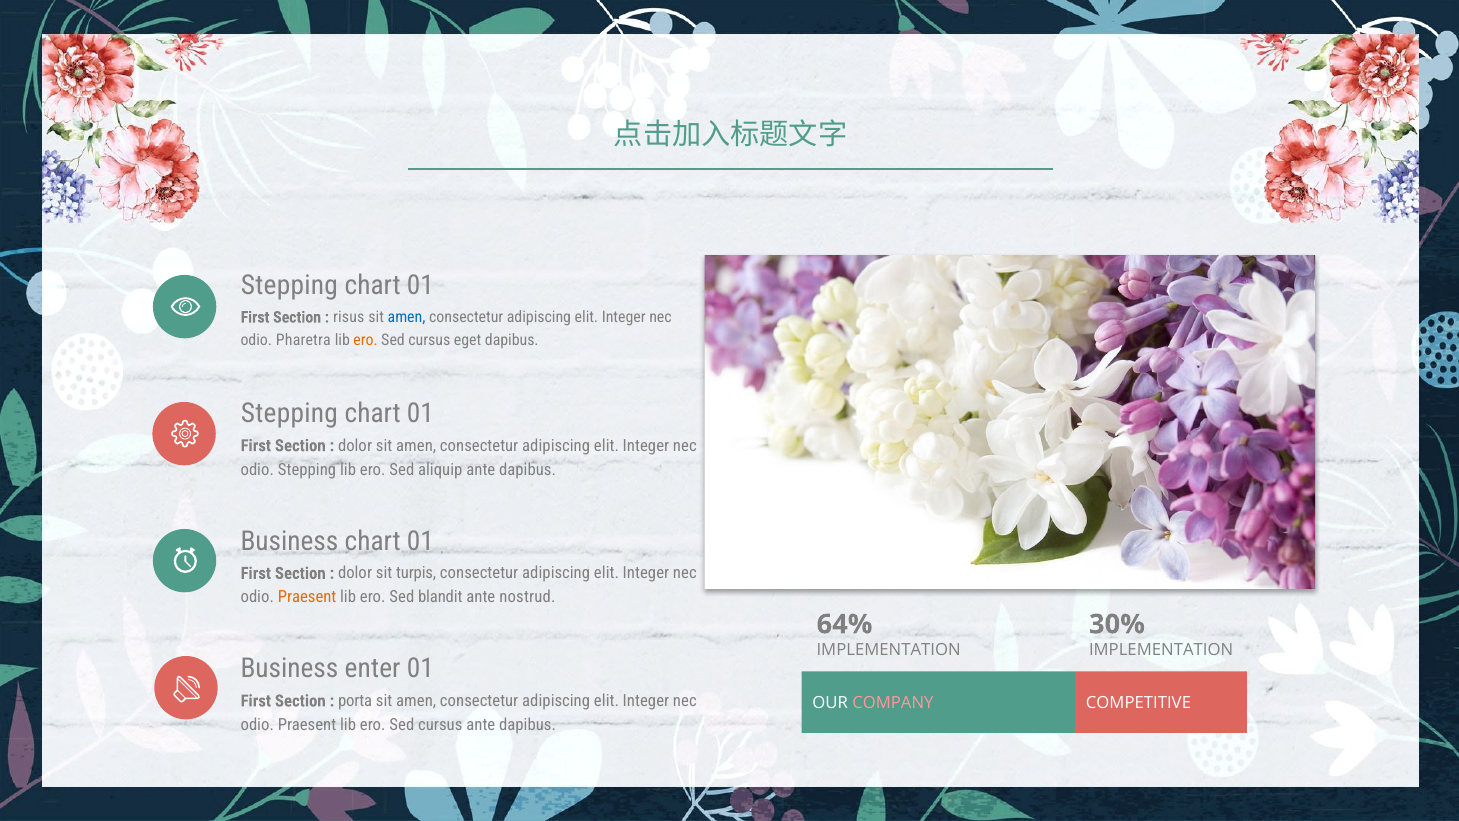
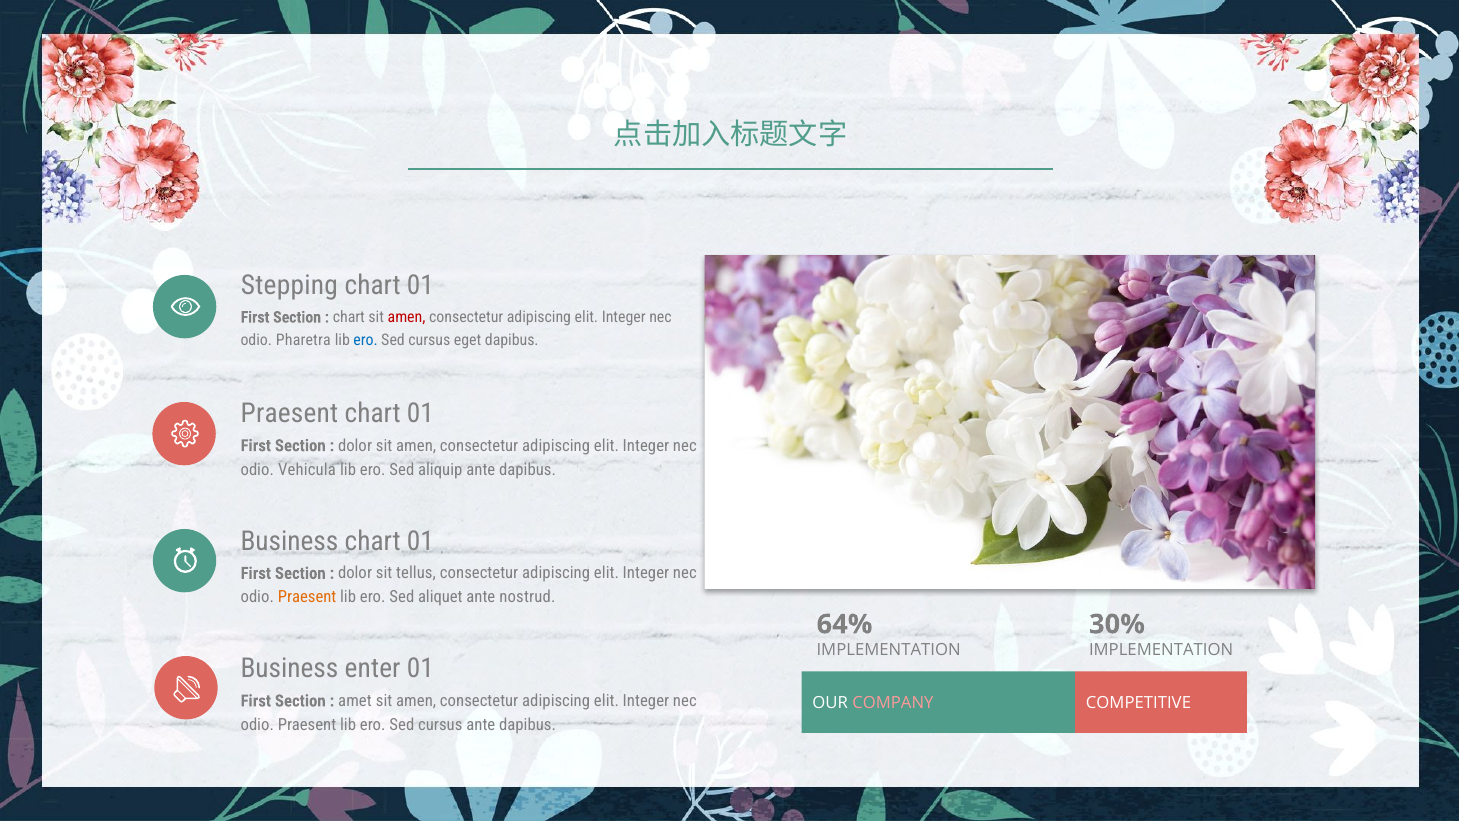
risus at (349, 317): risus -> chart
amen at (407, 317) colour: blue -> red
ero at (366, 340) colour: orange -> blue
Stepping at (289, 414): Stepping -> Praesent
odio Stepping: Stepping -> Vehicula
turpis: turpis -> tellus
blandit: blandit -> aliquet
porta: porta -> amet
